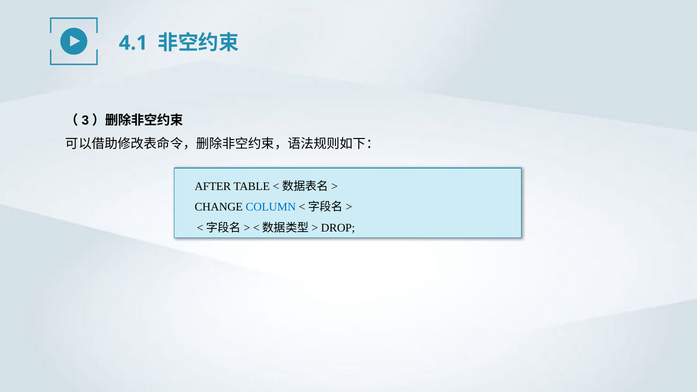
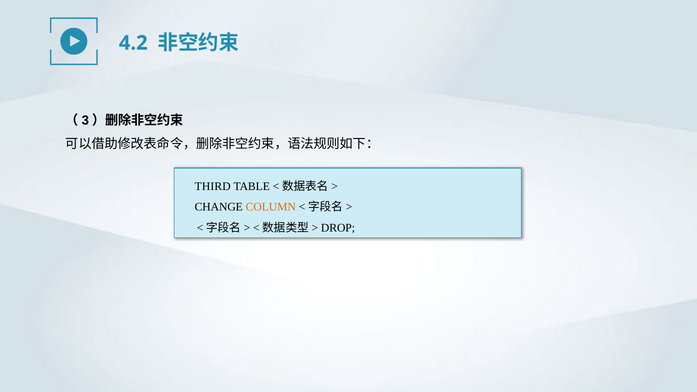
4.1: 4.1 -> 4.2
AFTER: AFTER -> THIRD
COLUMN colour: blue -> orange
